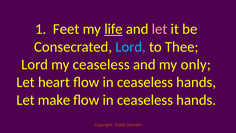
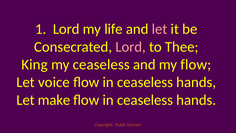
1 Feet: Feet -> Lord
life underline: present -> none
Lord at (131, 47) colour: light blue -> pink
Lord at (35, 64): Lord -> King
my only: only -> flow
heart: heart -> voice
